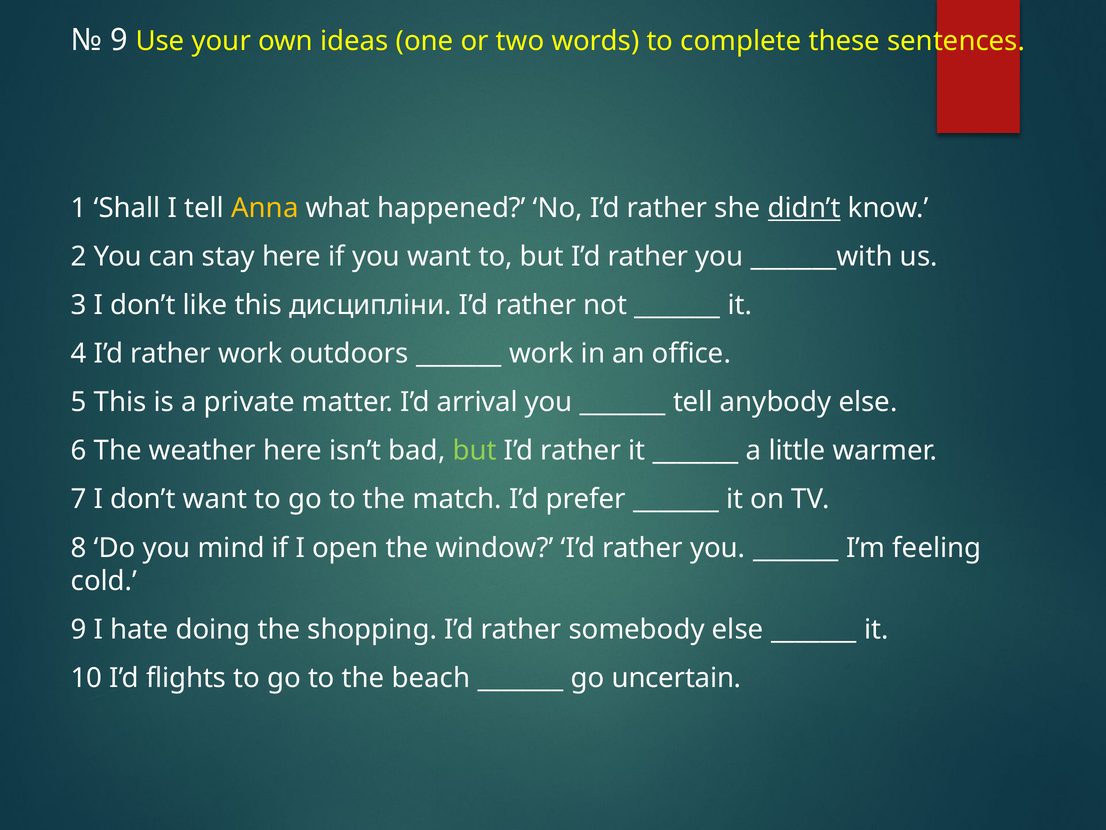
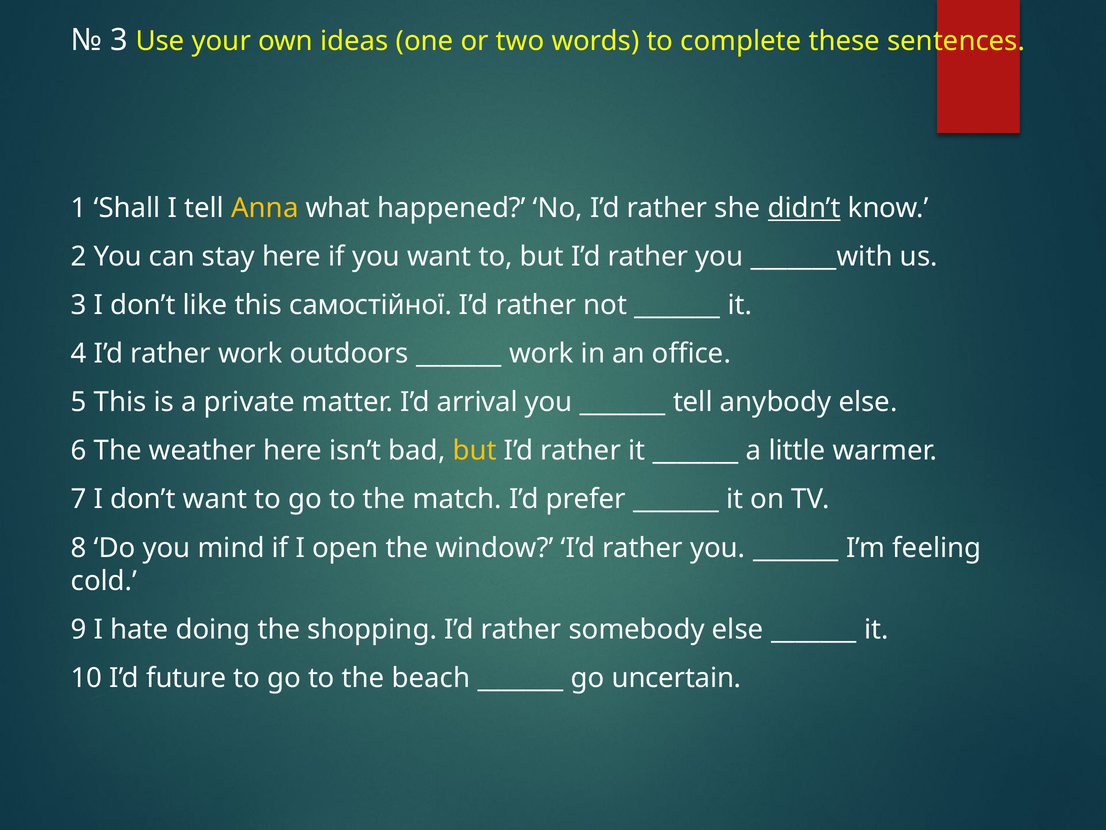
9 at (119, 40): 9 -> 3
дисципліни: дисципліни -> самостійної
but at (475, 451) colour: light green -> yellow
flights: flights -> future
